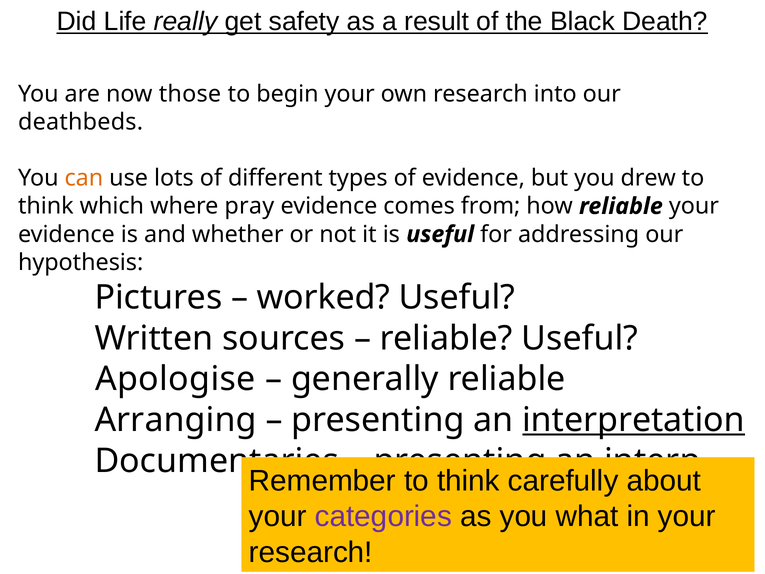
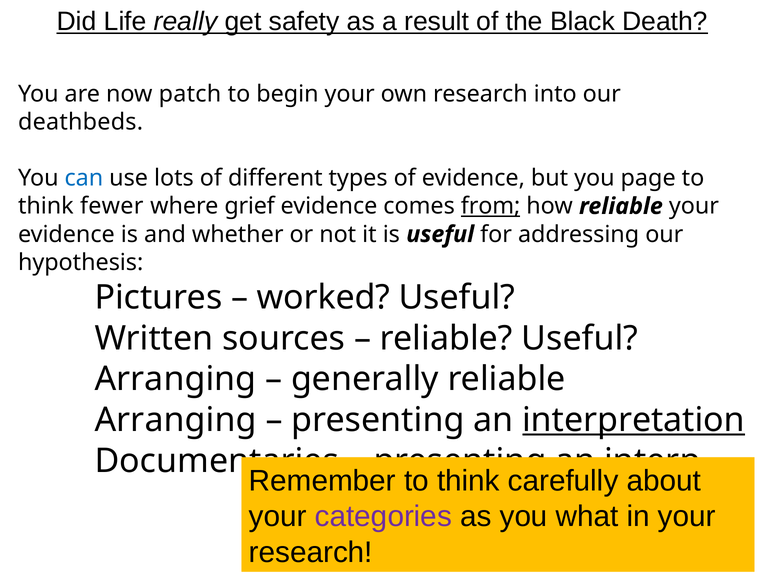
those: those -> patch
can colour: orange -> blue
drew: drew -> page
which: which -> fewer
pray: pray -> grief
from underline: none -> present
Apologise at (175, 379): Apologise -> Arranging
